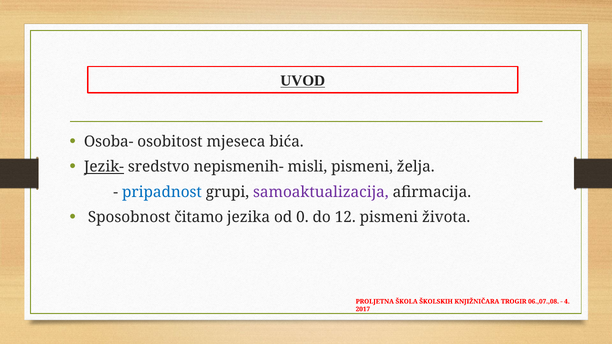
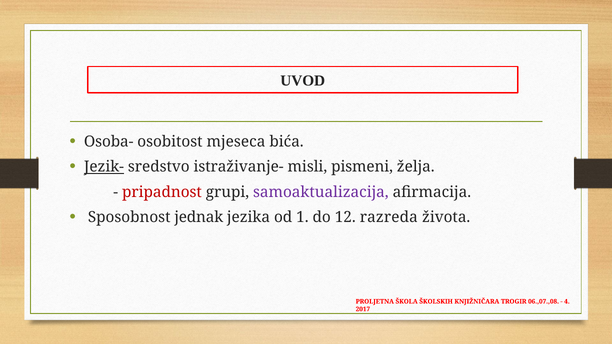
UVOD underline: present -> none
nepismenih-: nepismenih- -> istraživanje-
pripadnost colour: blue -> red
čitamo: čitamo -> jednak
0: 0 -> 1
12 pismeni: pismeni -> razreda
